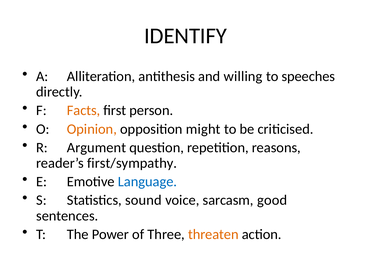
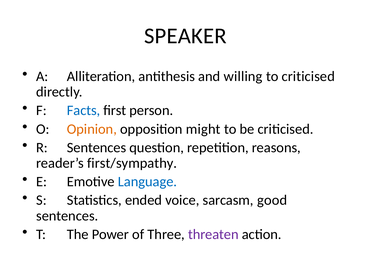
IDENTIFY: IDENTIFY -> SPEAKER
to speeches: speeches -> criticised
Facts colour: orange -> blue
R Argument: Argument -> Sentences
sound: sound -> ended
threaten colour: orange -> purple
